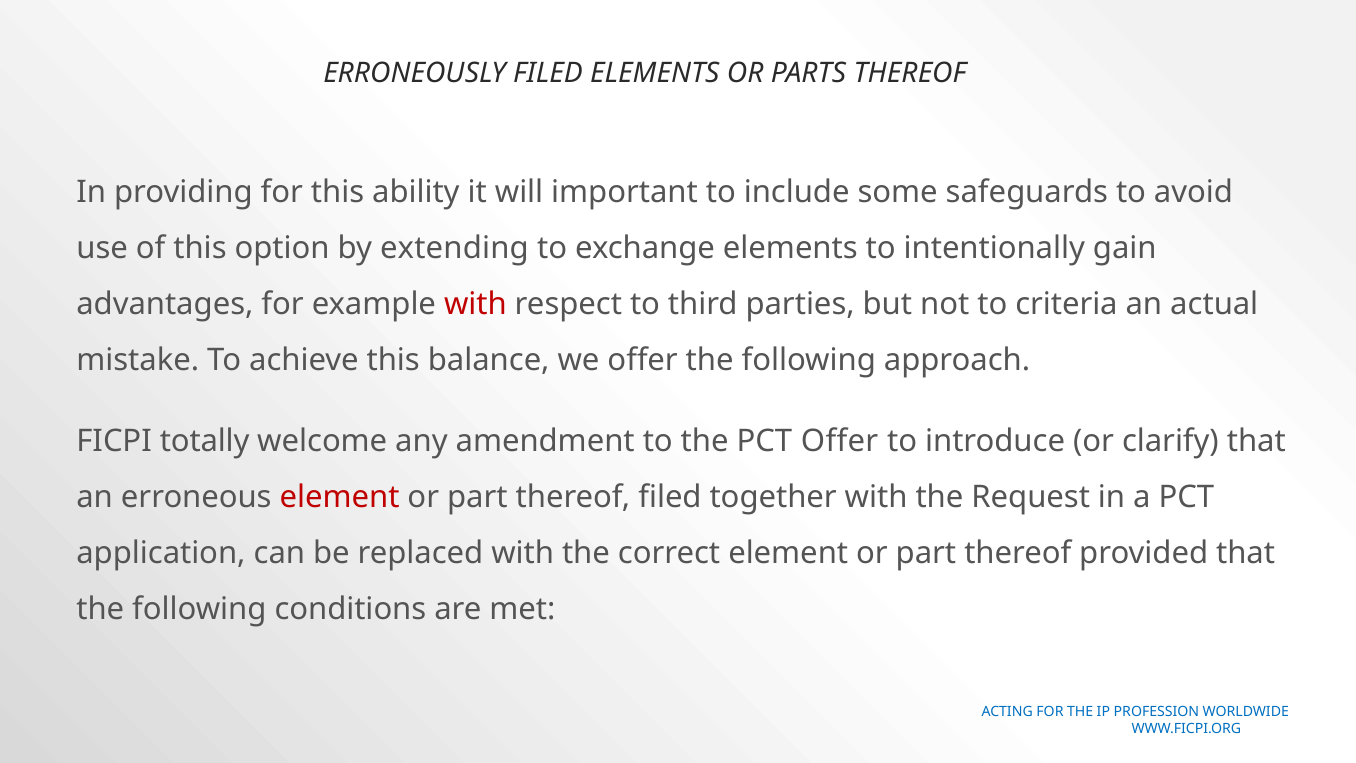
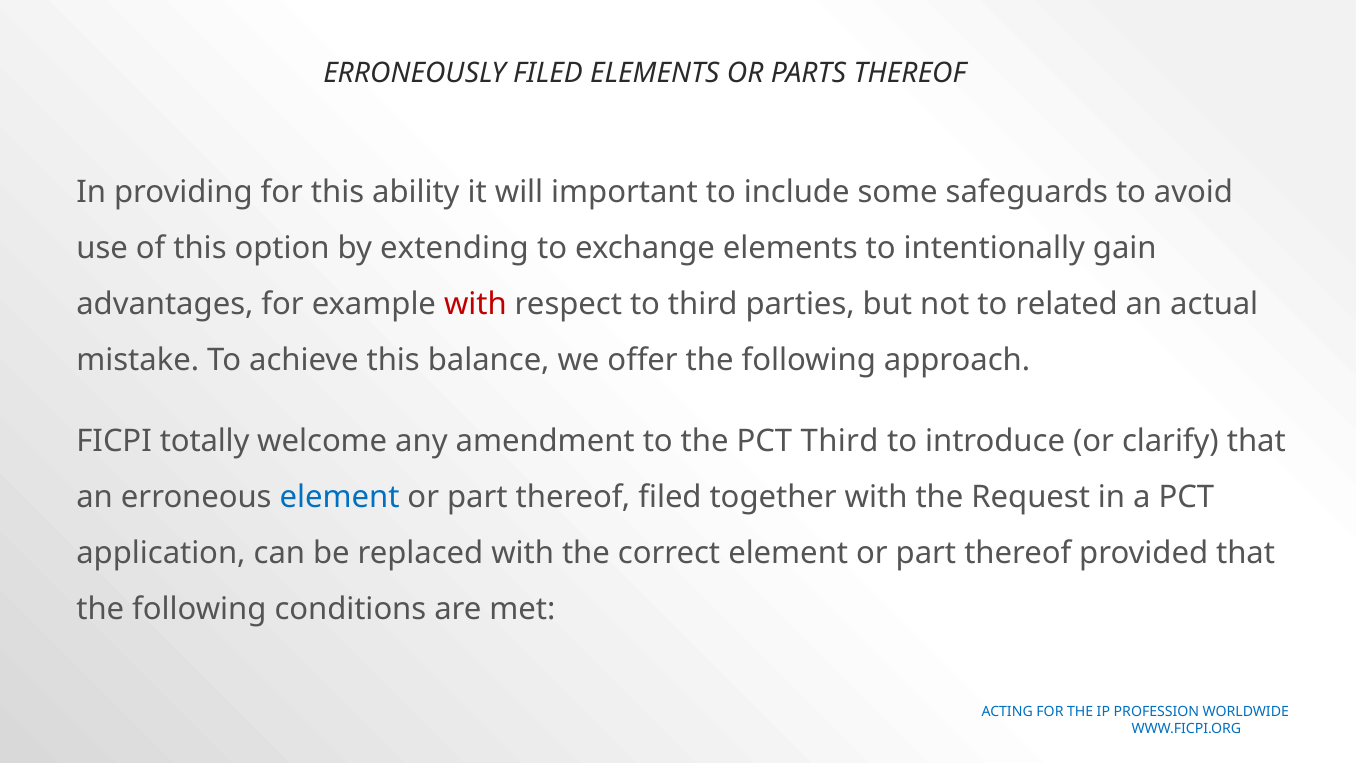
criteria: criteria -> related
PCT Offer: Offer -> Third
element at (340, 497) colour: red -> blue
